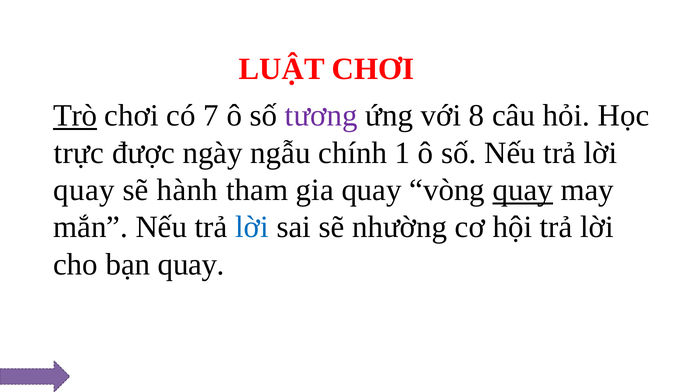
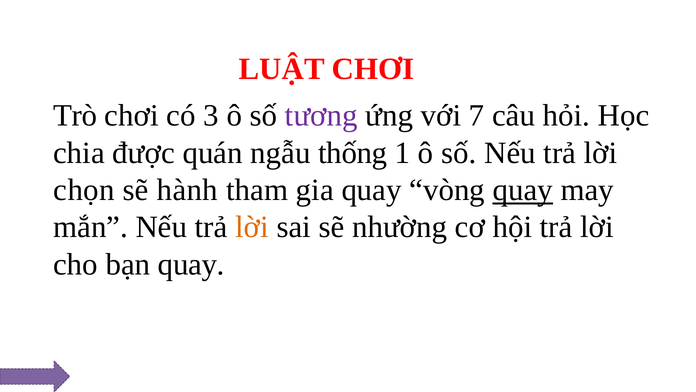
Trò underline: present -> none
7: 7 -> 3
8: 8 -> 7
trực: trực -> chia
ngày: ngày -> quán
chính: chính -> thống
quay at (84, 190): quay -> chọn
lời at (252, 227) colour: blue -> orange
